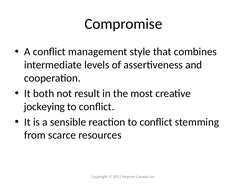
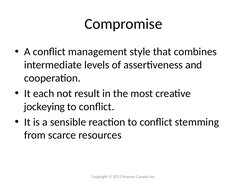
both: both -> each
